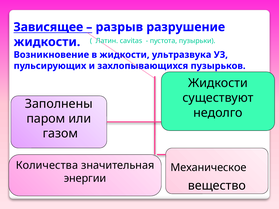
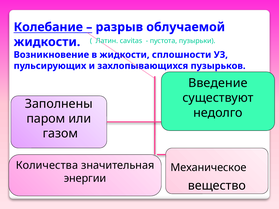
Зависящее: Зависящее -> Колебание
разрушение: разрушение -> облучаемой
ультразвука: ультразвука -> сплошности
Жидкости at (218, 83): Жидкости -> Введение
